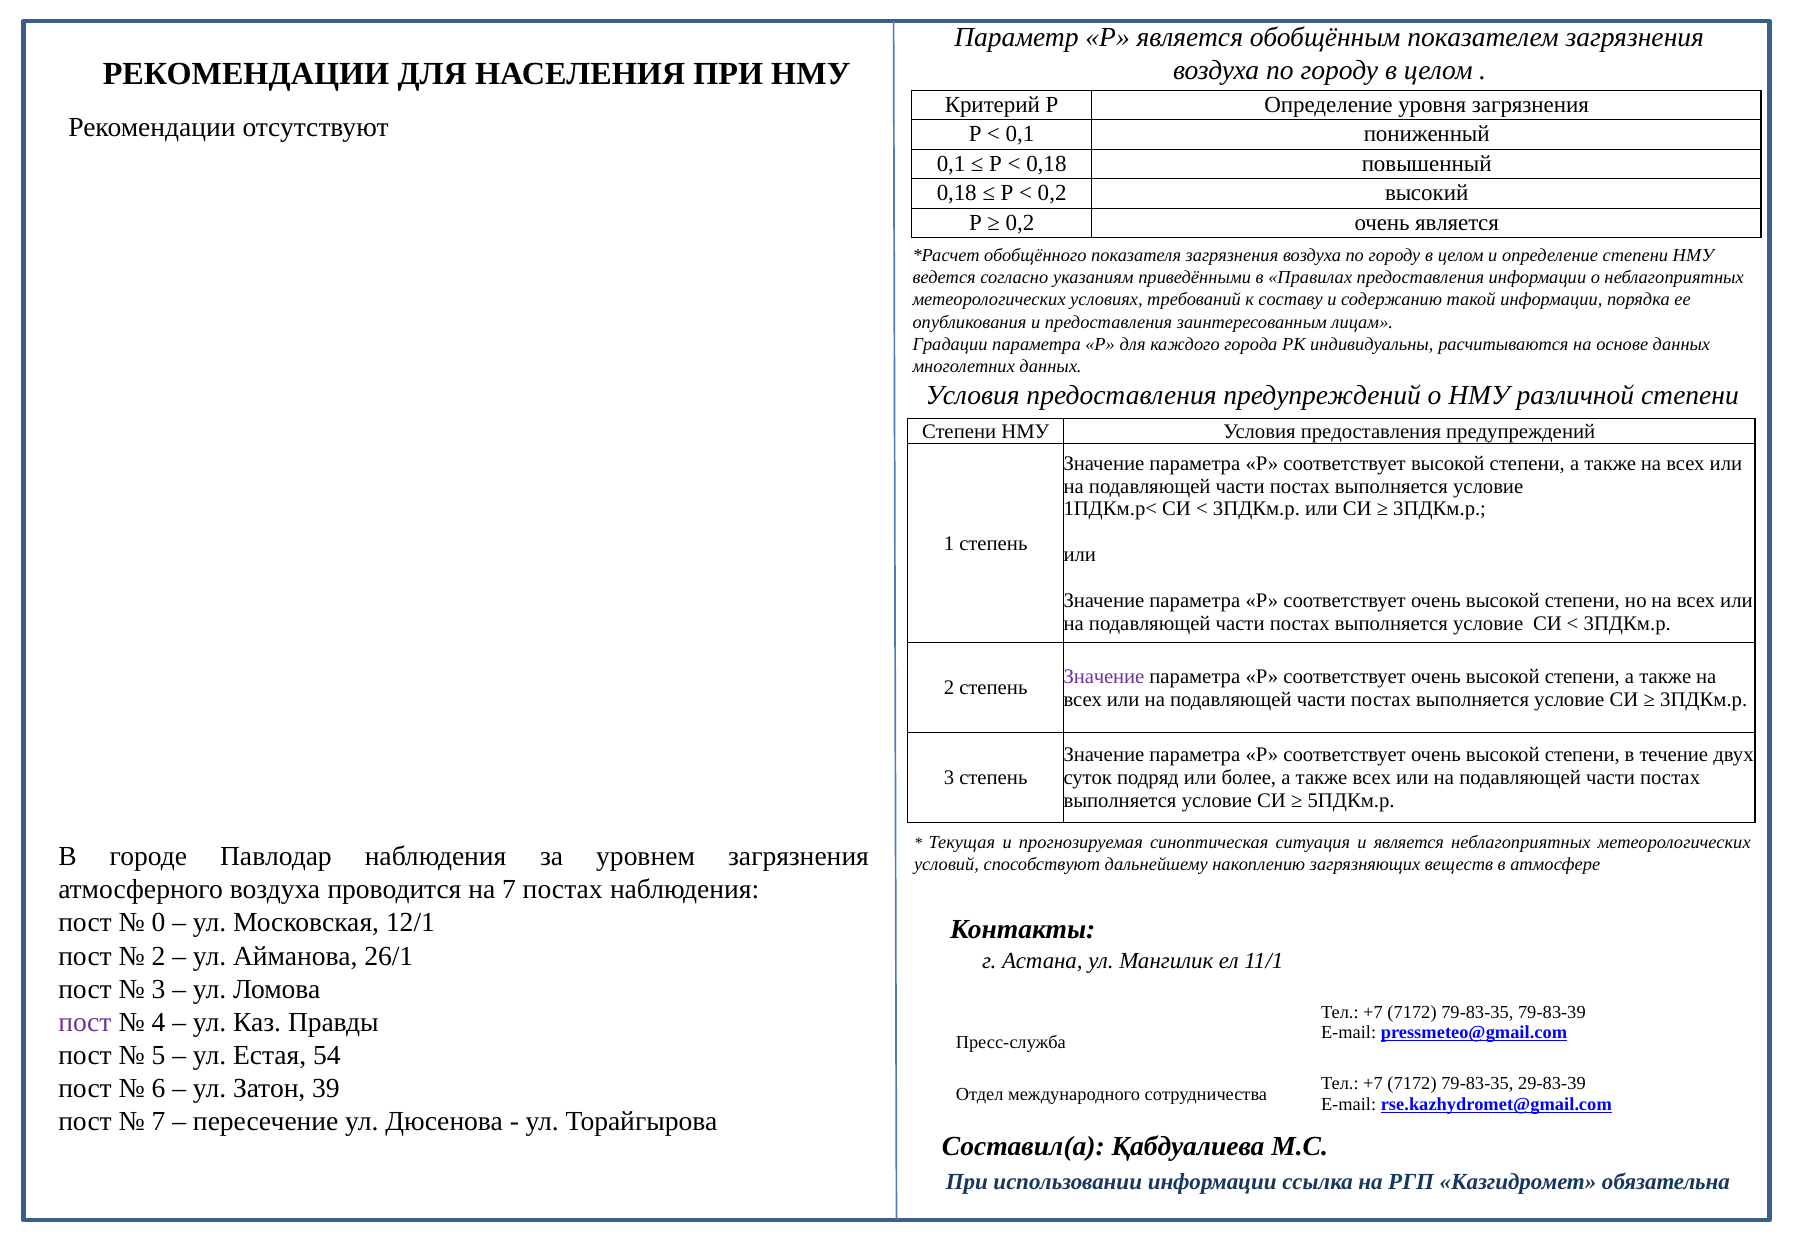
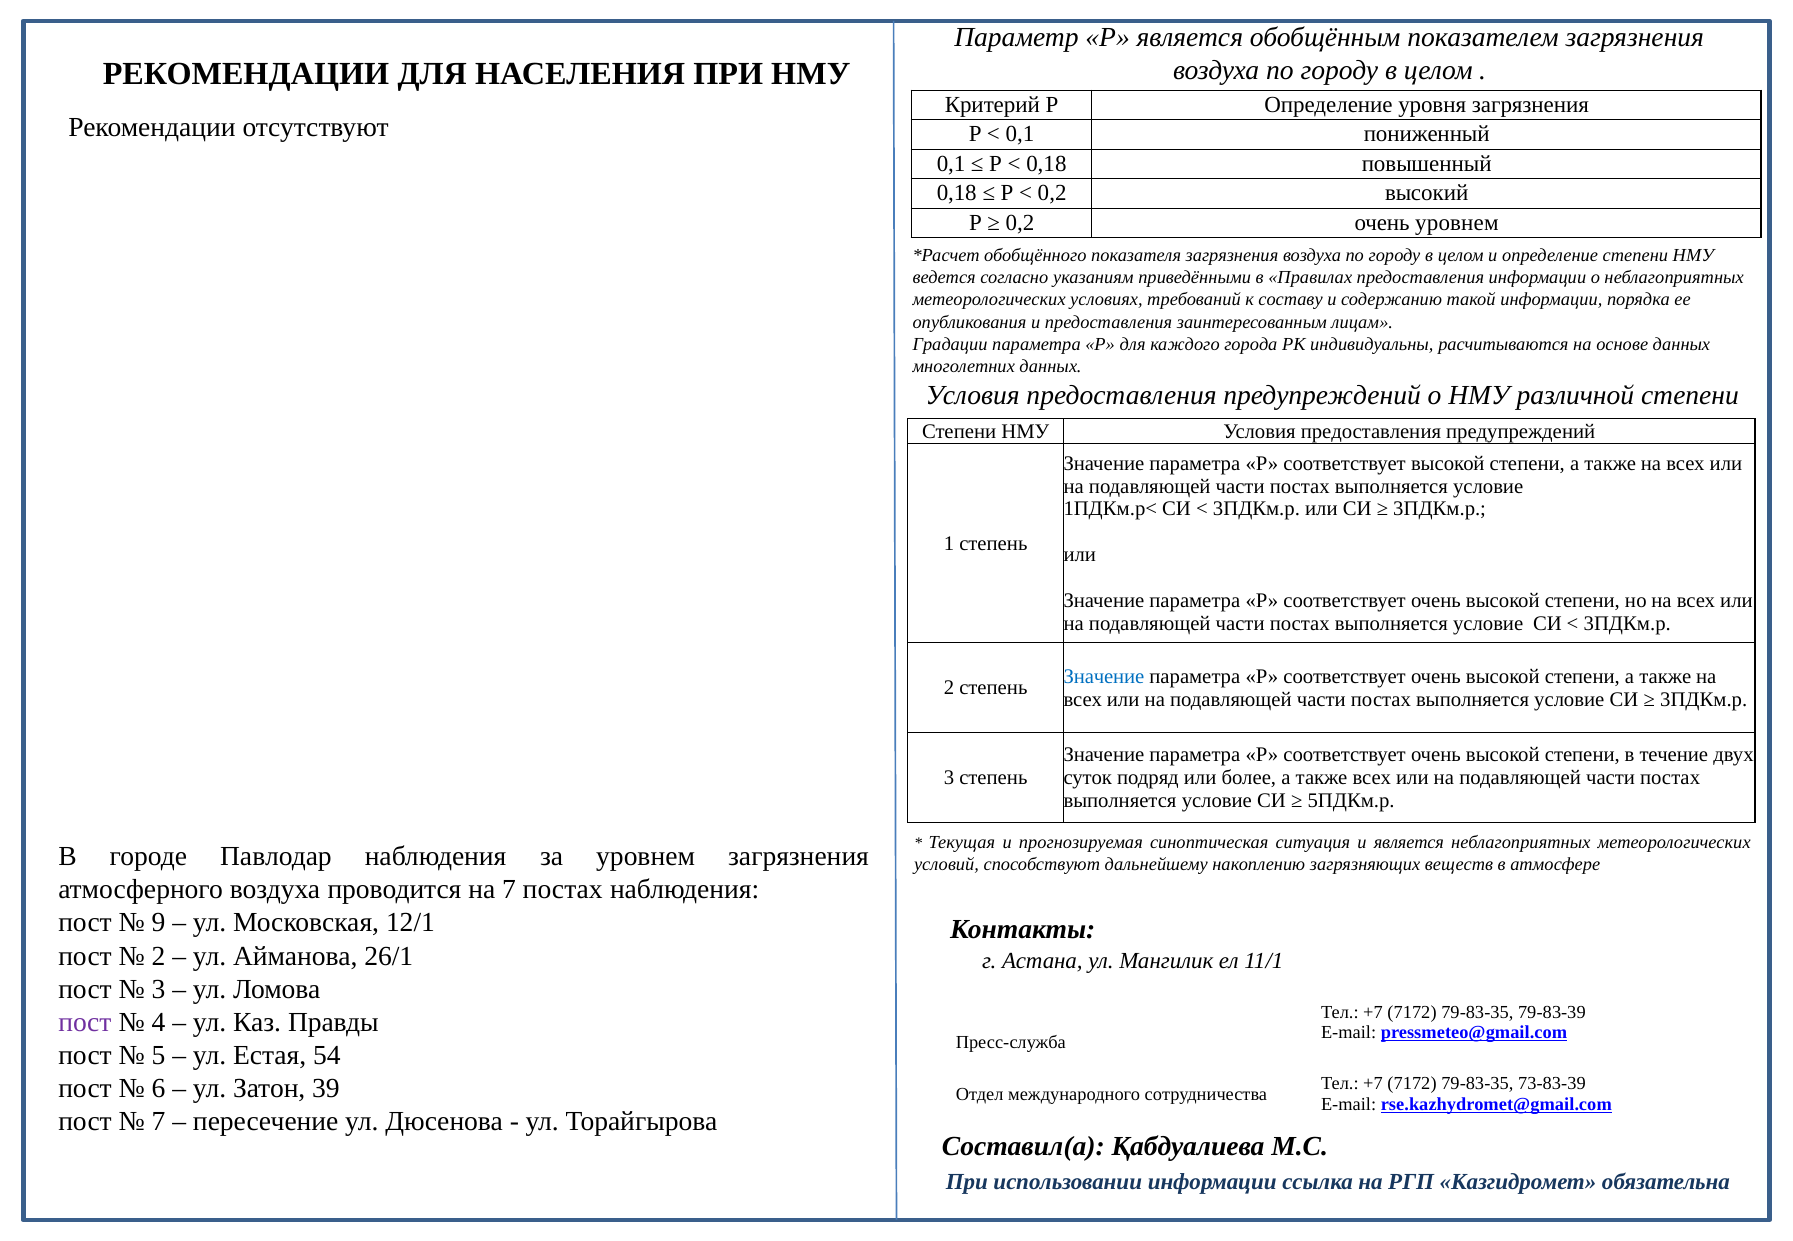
очень является: является -> уровнем
Значение at (1104, 677) colour: purple -> blue
0: 0 -> 9
29-83-39: 29-83-39 -> 73-83-39
